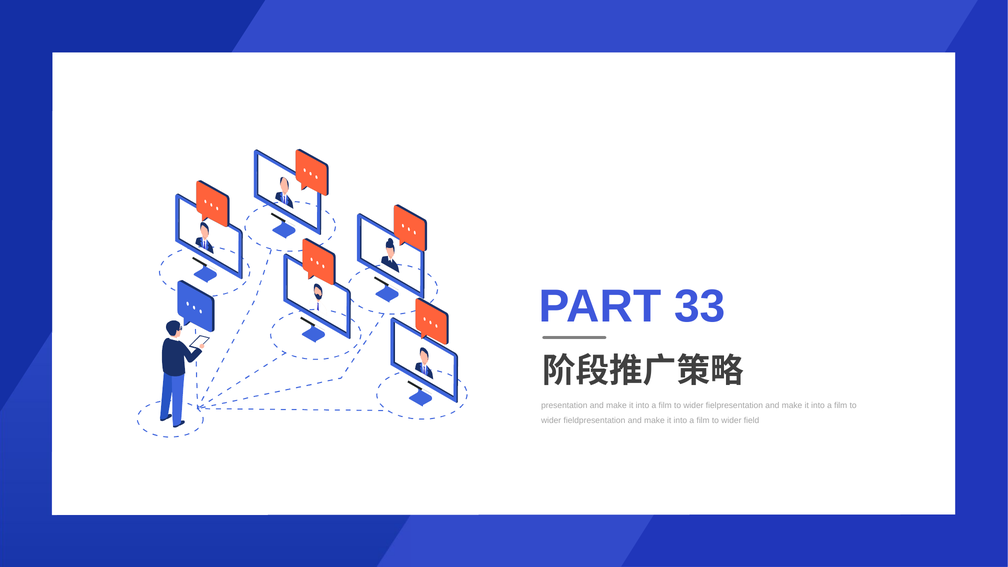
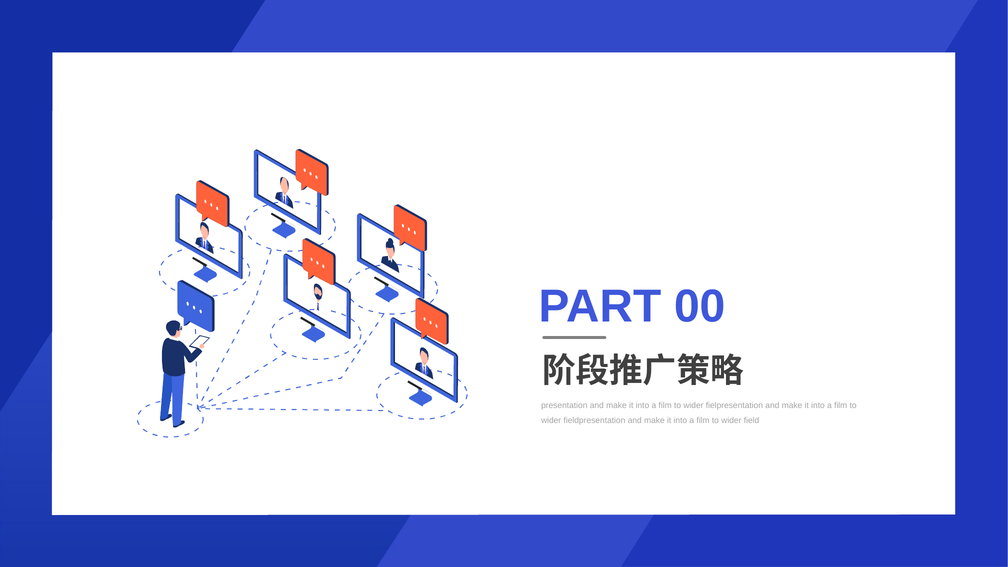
33: 33 -> 00
